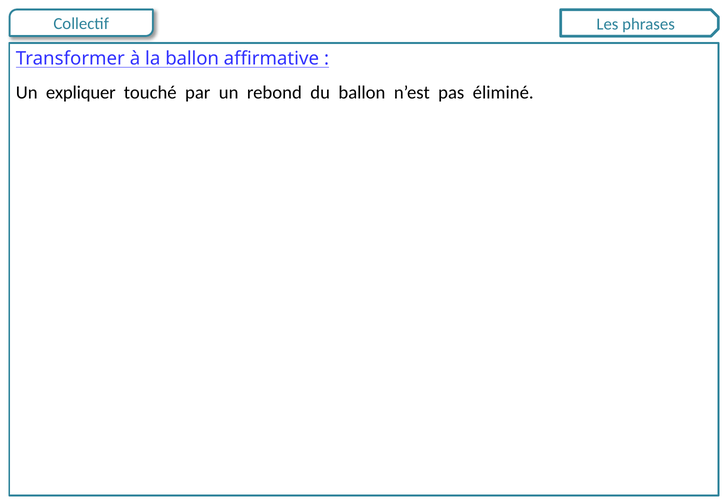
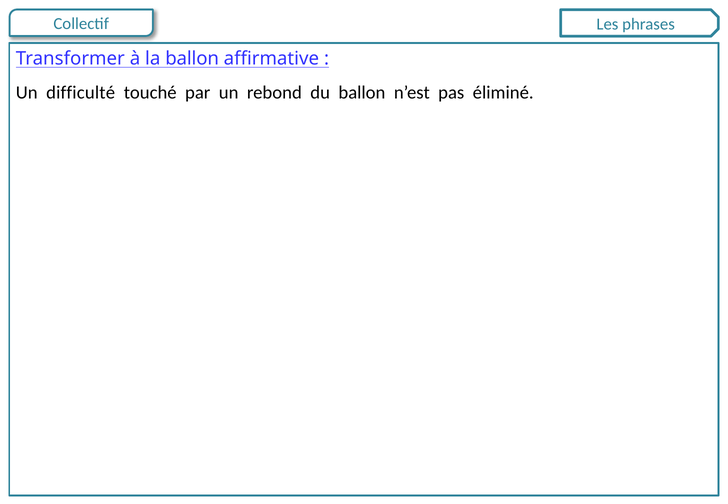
expliquer: expliquer -> difficulté
